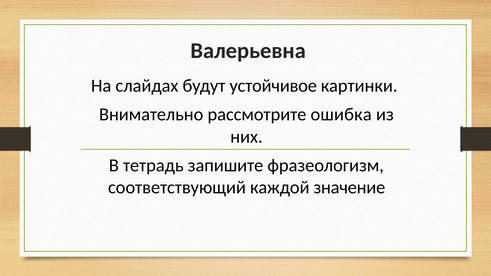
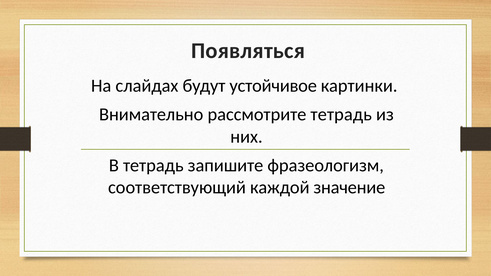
Валерьевна: Валерьевна -> Появляться
рассмотрите ошибка: ошибка -> тетрадь
